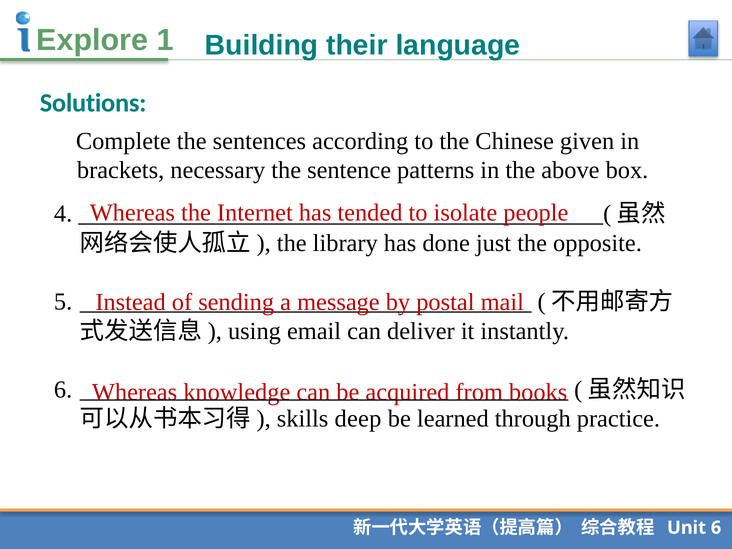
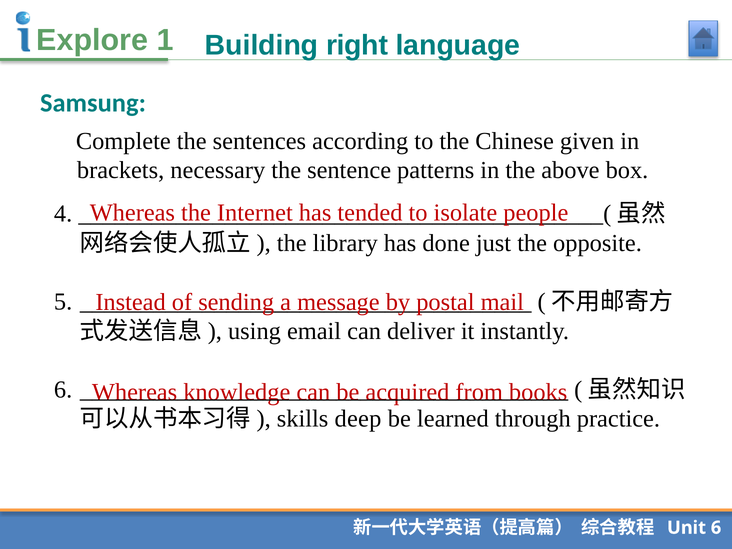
their: their -> right
Solutions: Solutions -> Samsung
